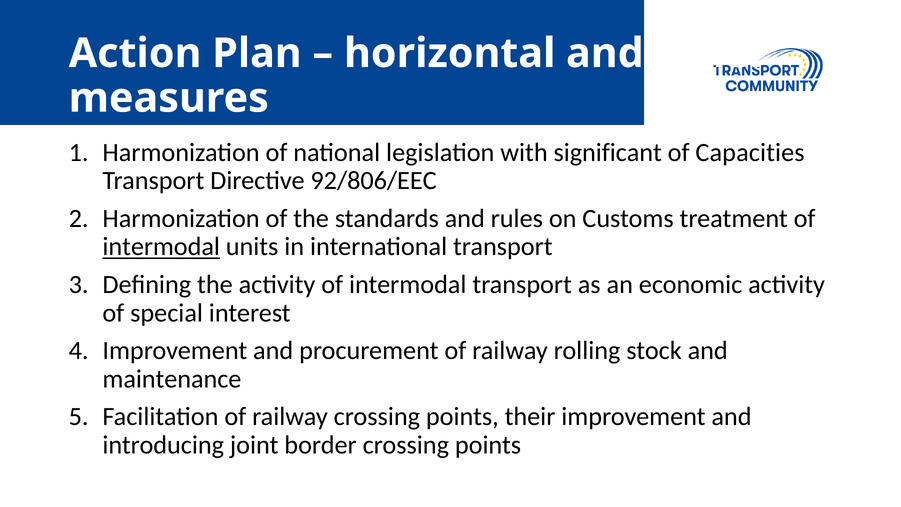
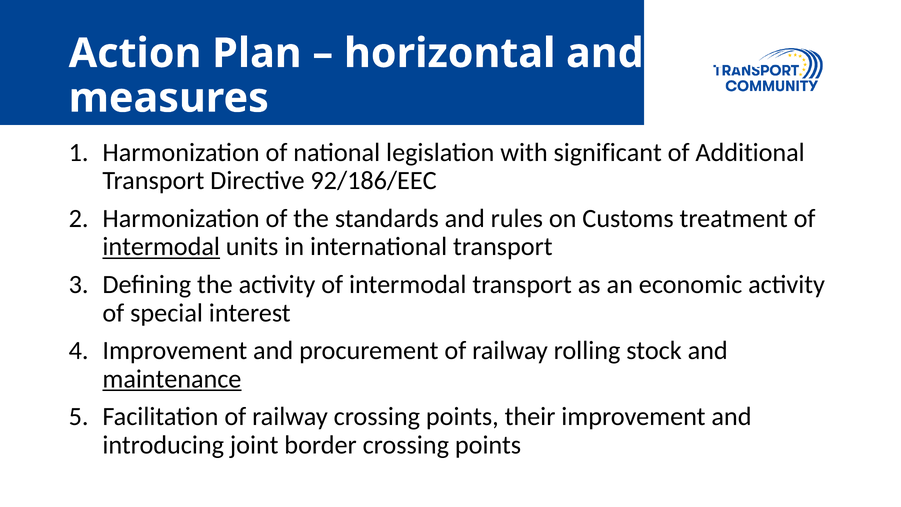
Capacities: Capacities -> Additional
92/806/EEC: 92/806/EEC -> 92/186/EEC
maintenance underline: none -> present
